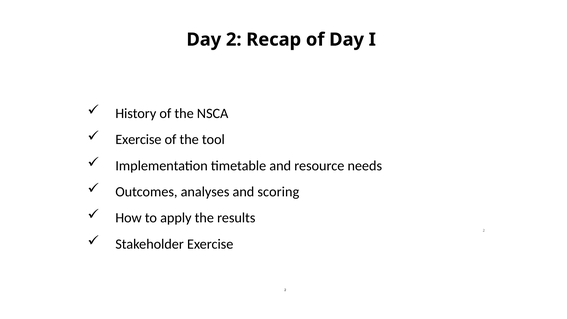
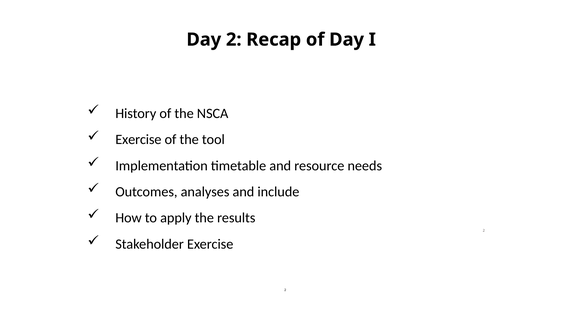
scoring: scoring -> include
